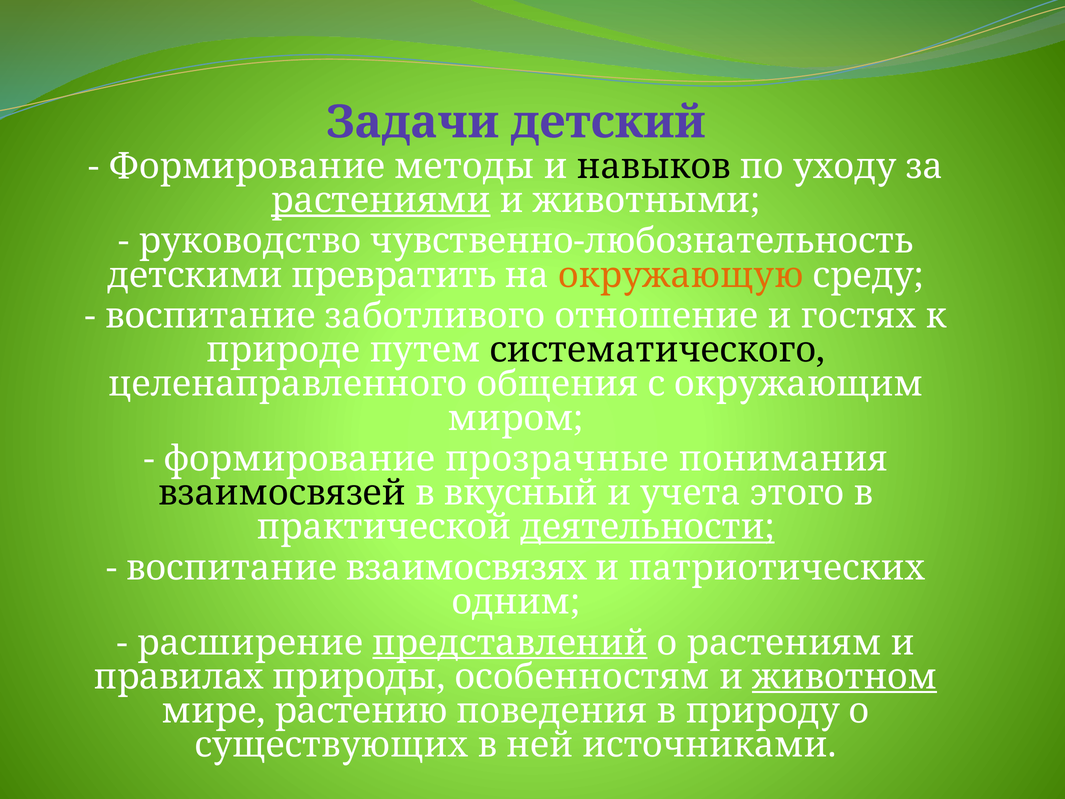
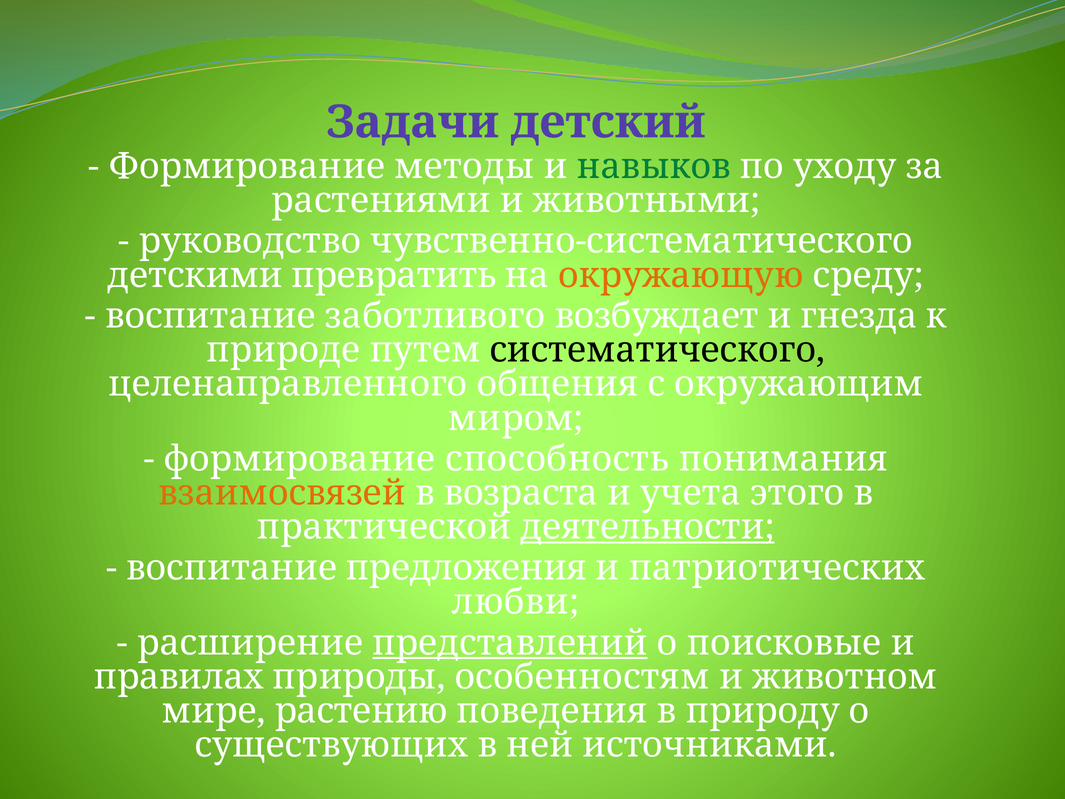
навыков colour: black -> green
растениями underline: present -> none
чувственно-любознательность: чувственно-любознательность -> чувственно-систематического
отношение: отношение -> возбуждает
гостях: гостях -> гнезда
прозрачные: прозрачные -> способность
взаимосвязей colour: black -> orange
вкусный: вкусный -> возраста
взаимосвязях: взаимосвязях -> предложения
одним: одним -> любви
растениям: растениям -> поисковые
животном underline: present -> none
